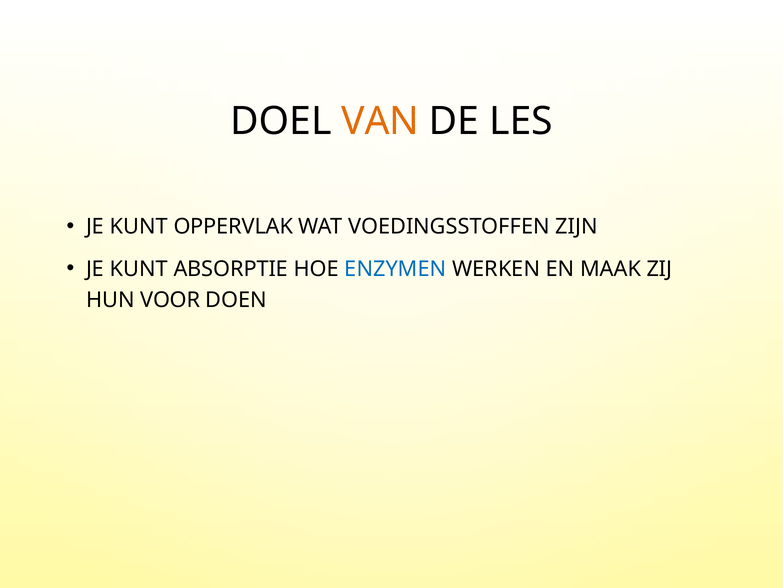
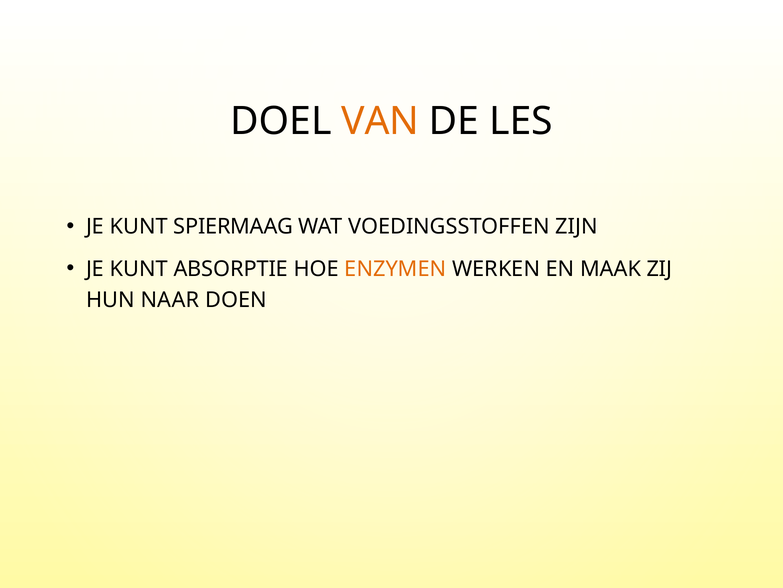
OPPERVLAK: OPPERVLAK -> SPIERMAAG
ENZYMEN colour: blue -> orange
VOOR: VOOR -> NAAR
